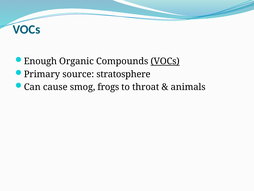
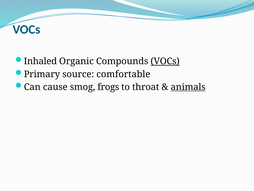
Enough: Enough -> Inhaled
stratosphere: stratosphere -> comfortable
animals underline: none -> present
